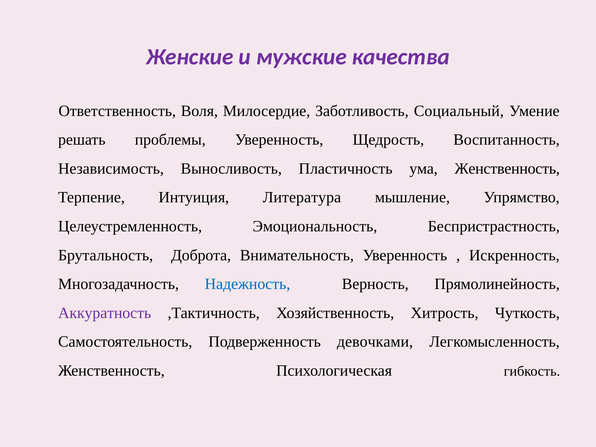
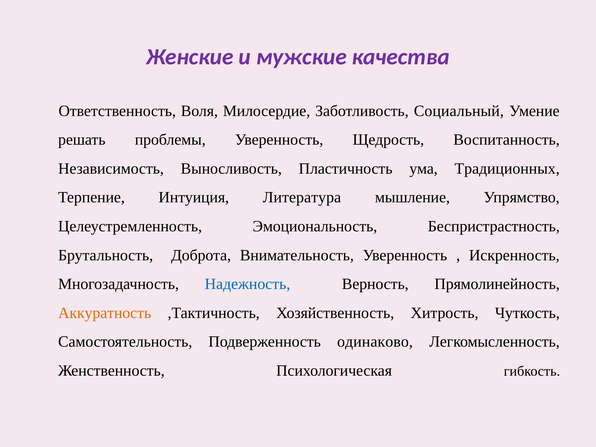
ума Женственность: Женственность -> Традиционных
Аккуратность colour: purple -> orange
девочками: девочками -> одинаково
